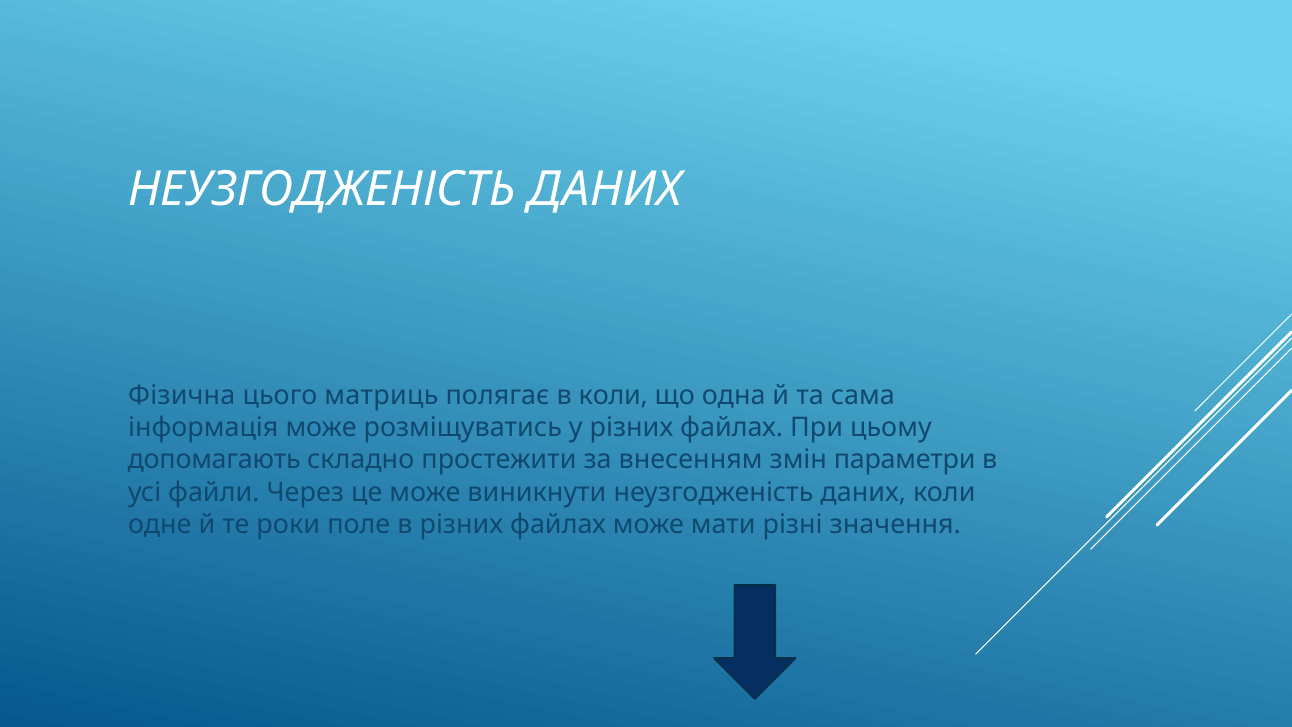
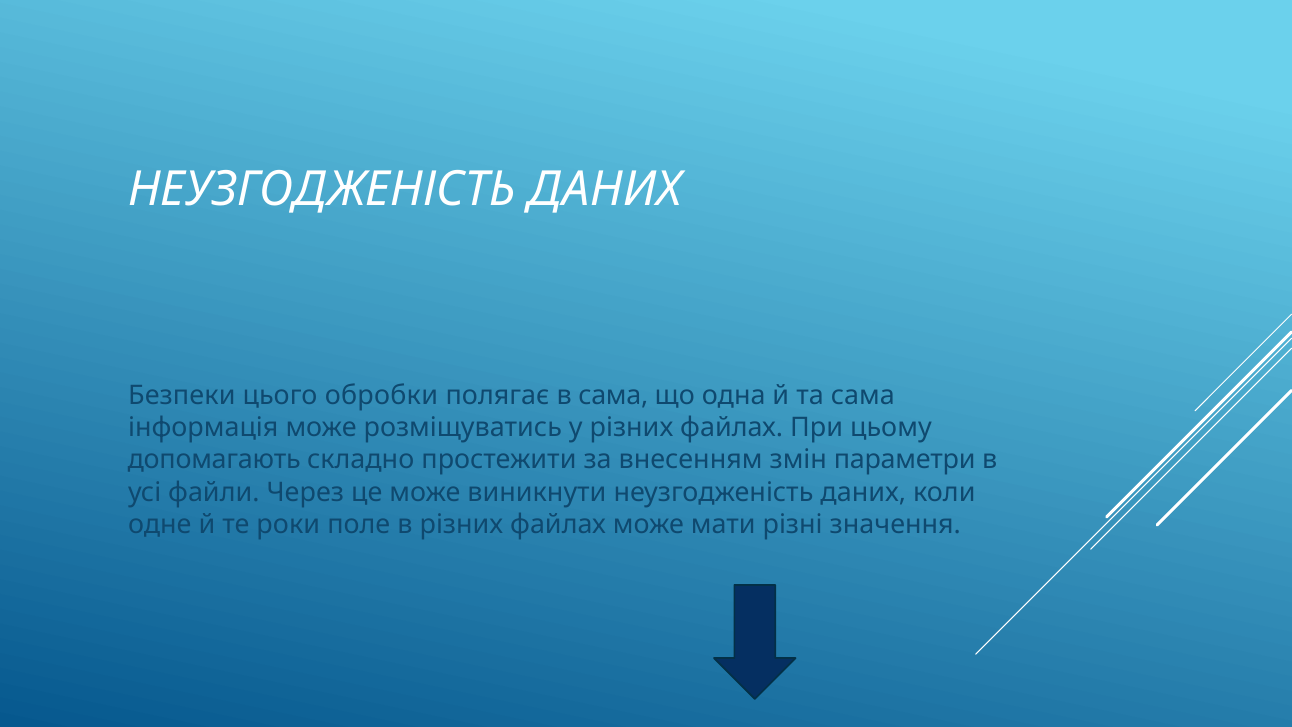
Фізична: Фізична -> Безпеки
матриць: матриць -> обробки
в коли: коли -> сама
